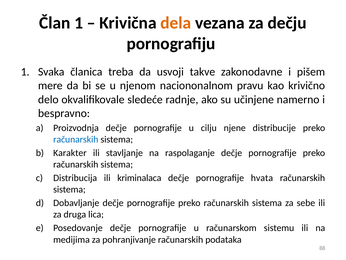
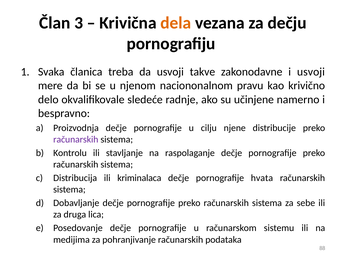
Član 1: 1 -> 3
i pišem: pišem -> usvoji
računarskih at (76, 139) colour: blue -> purple
Karakter: Karakter -> Kontrolu
